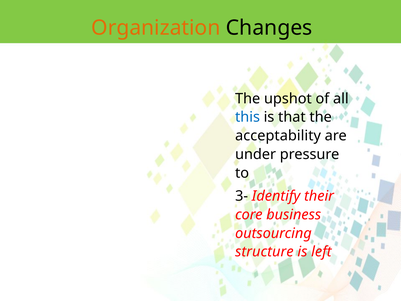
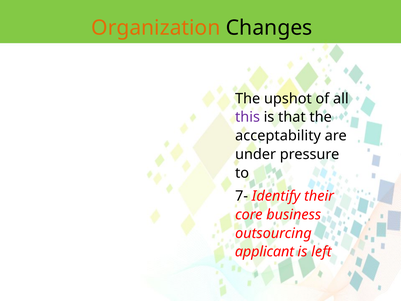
this colour: blue -> purple
3-: 3- -> 7-
structure: structure -> applicant
